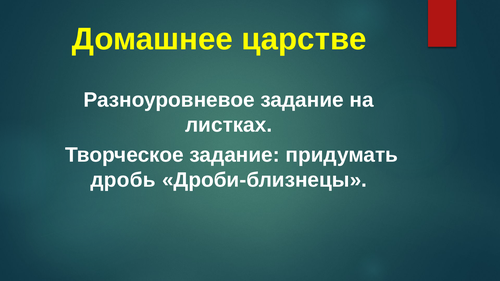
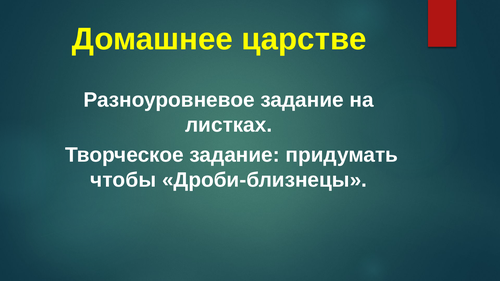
дробь: дробь -> чтобы
